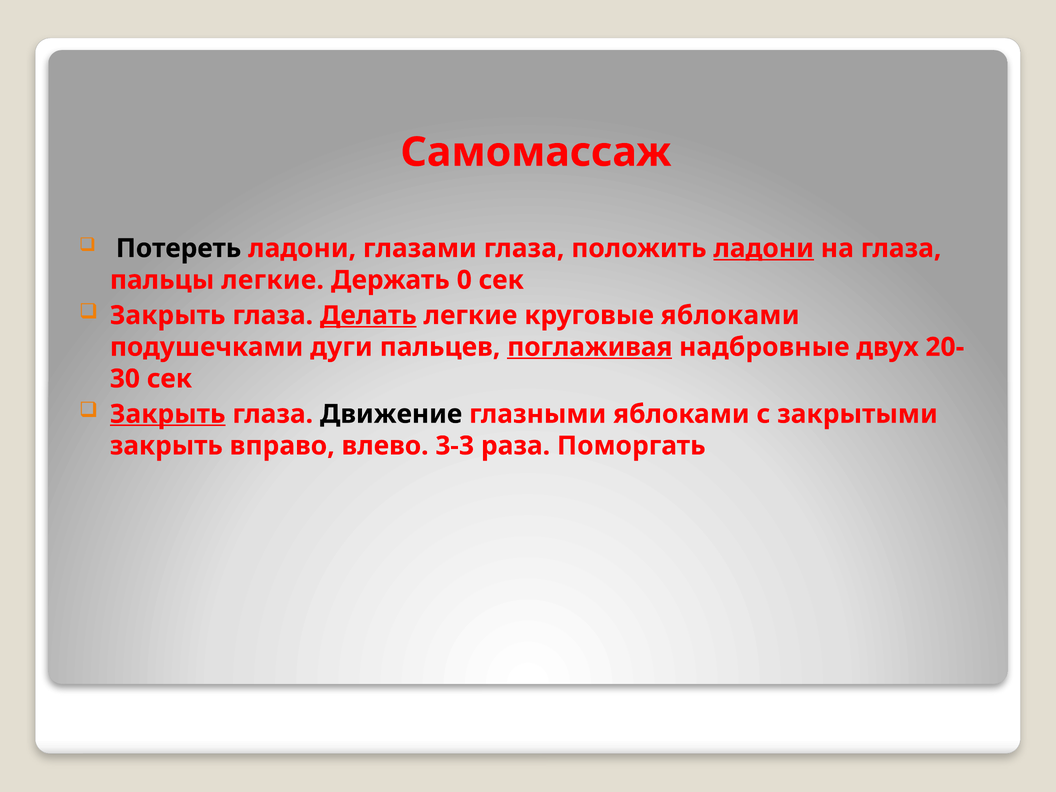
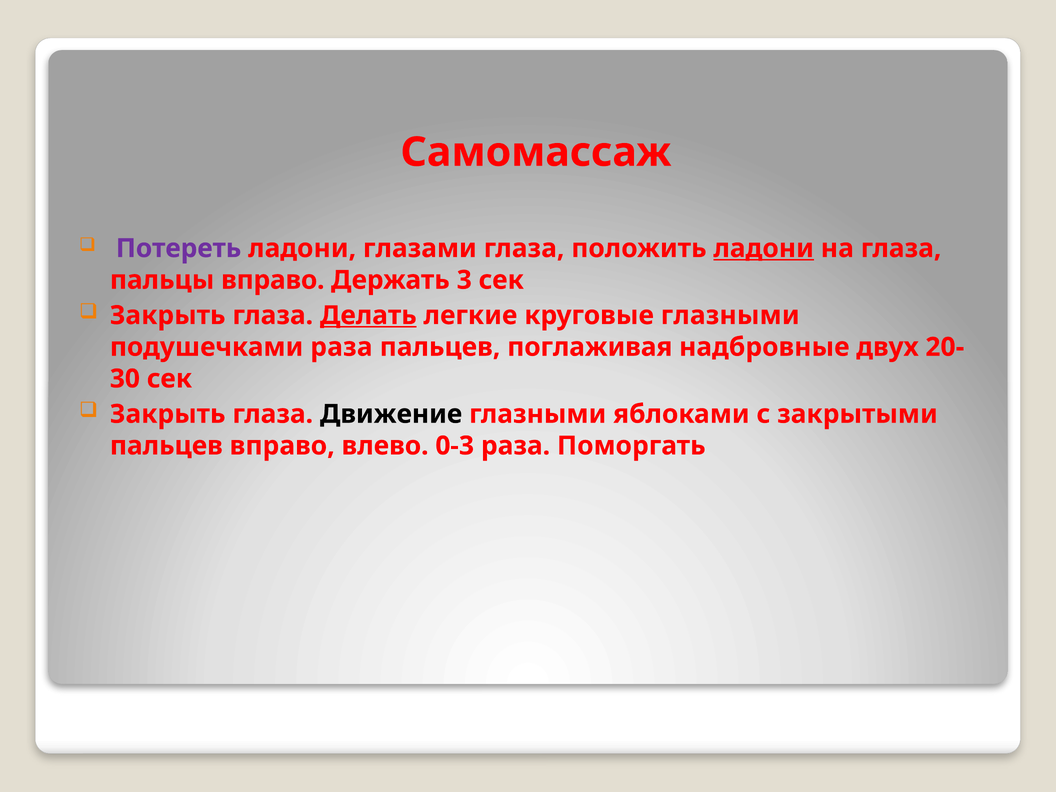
Потереть colour: black -> purple
пальцы легкие: легкие -> вправо
0: 0 -> 3
круговые яблоками: яблоками -> глазными
подушечками дуги: дуги -> раза
поглаживая underline: present -> none
Закрыть at (168, 414) underline: present -> none
закрыть at (166, 446): закрыть -> пальцев
3-3: 3-3 -> 0-3
